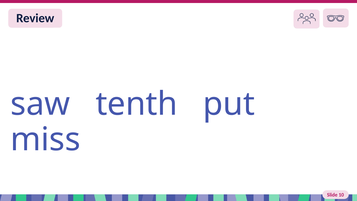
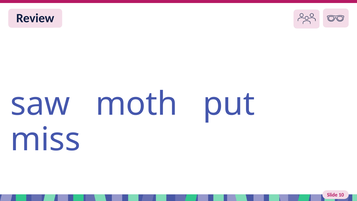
tenth: tenth -> moth
